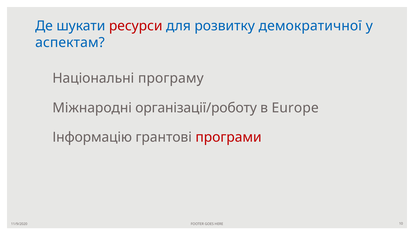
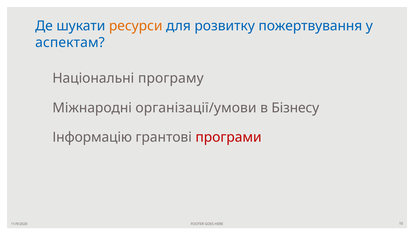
ресурси colour: red -> orange
демократичної: демократичної -> пожертвування
організації/роботу: організації/роботу -> організації/умови
Europe: Europe -> Бізнесу
